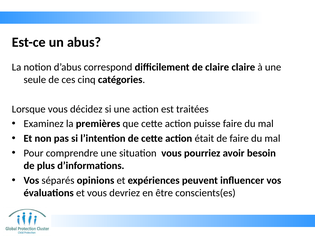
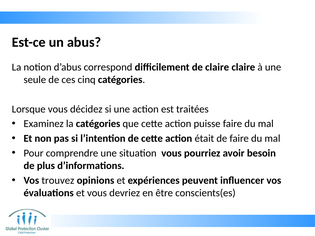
la premières: premières -> catégories
séparés: séparés -> trouvez
